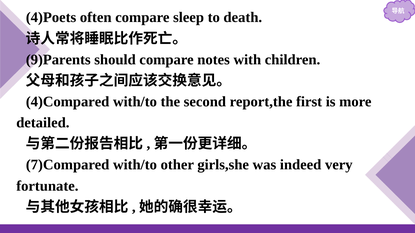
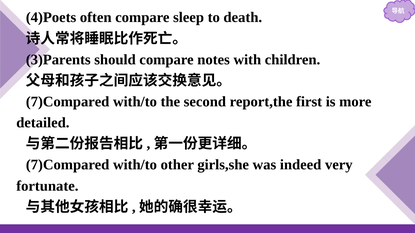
9)Parents: 9)Parents -> 3)Parents
4)Compared at (68, 102): 4)Compared -> 7)Compared
